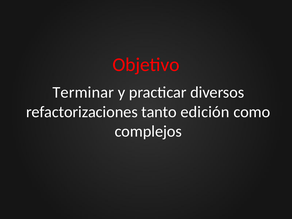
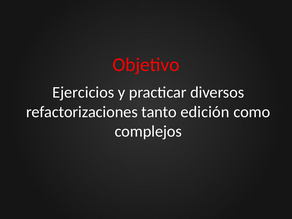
Terminar: Terminar -> Ejercicios
